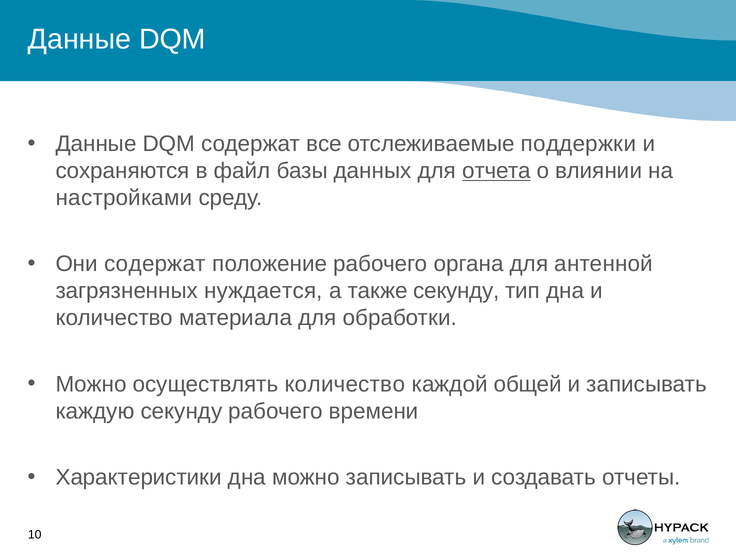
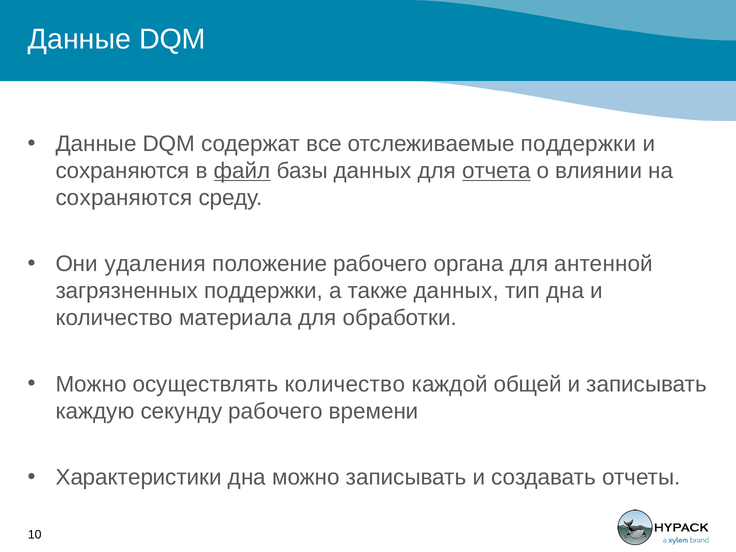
файл underline: none -> present
настройками at (124, 198): настройками -> сохраняются
Они содержат: содержат -> удаления
загрязненных нуждается: нуждается -> поддержки
также секунду: секунду -> данных
